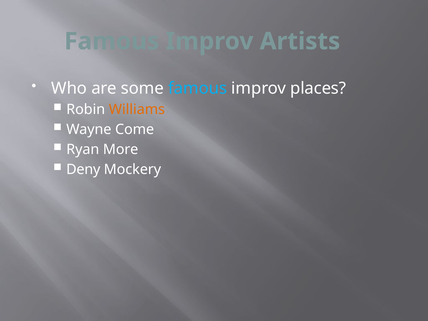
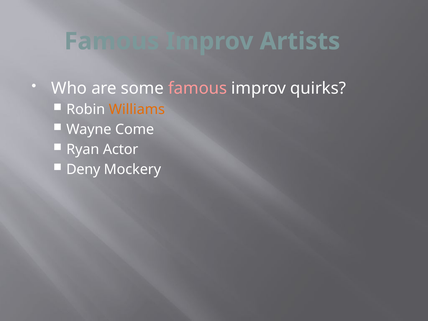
famous at (198, 88) colour: light blue -> pink
places: places -> quirks
More: More -> Actor
